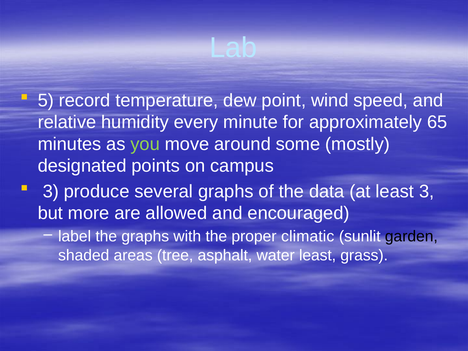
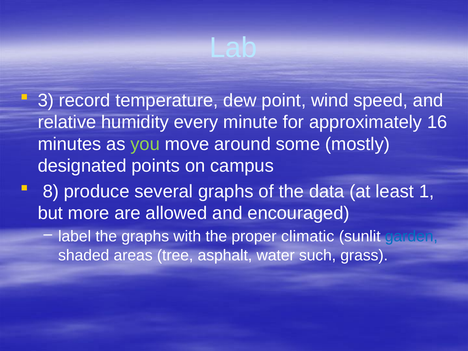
5: 5 -> 3
65: 65 -> 16
3 at (51, 191): 3 -> 8
least 3: 3 -> 1
garden colour: black -> blue
water least: least -> such
